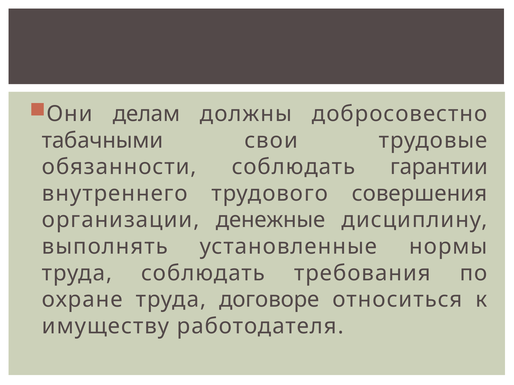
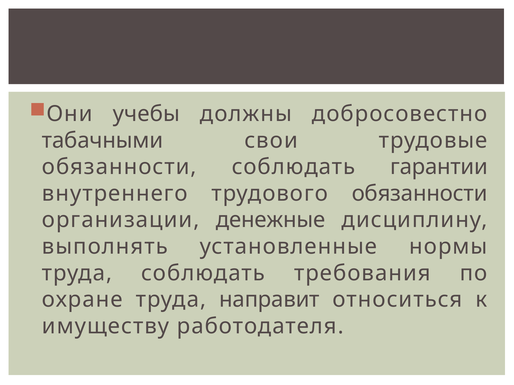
делам: делам -> учебы
трудового совершения: совершения -> обязанности
договоре: договоре -> направит
